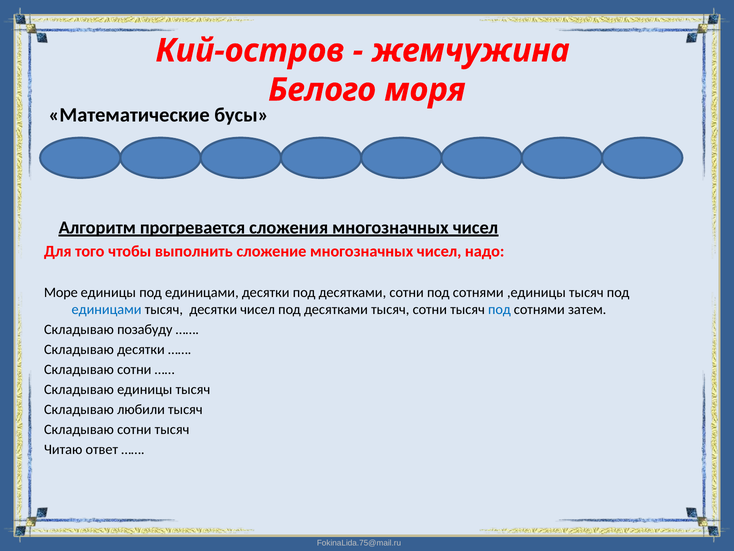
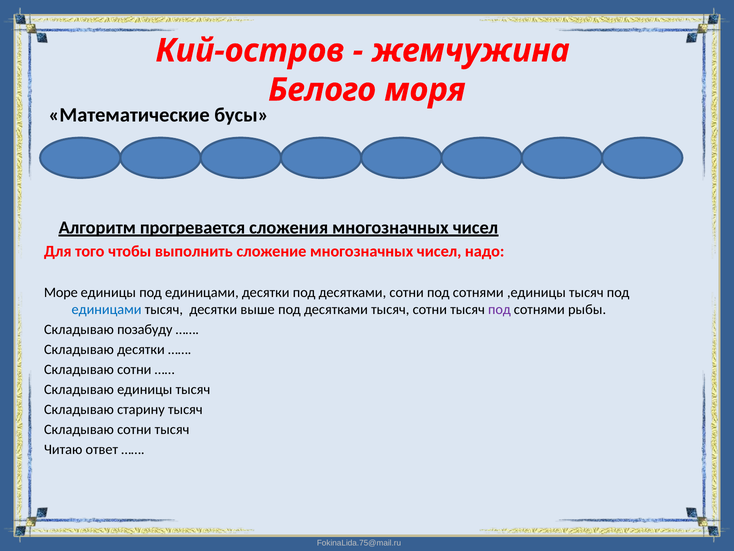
десятки чисел: чисел -> выше
под at (499, 309) colour: blue -> purple
затем: затем -> рыбы
любили: любили -> старину
